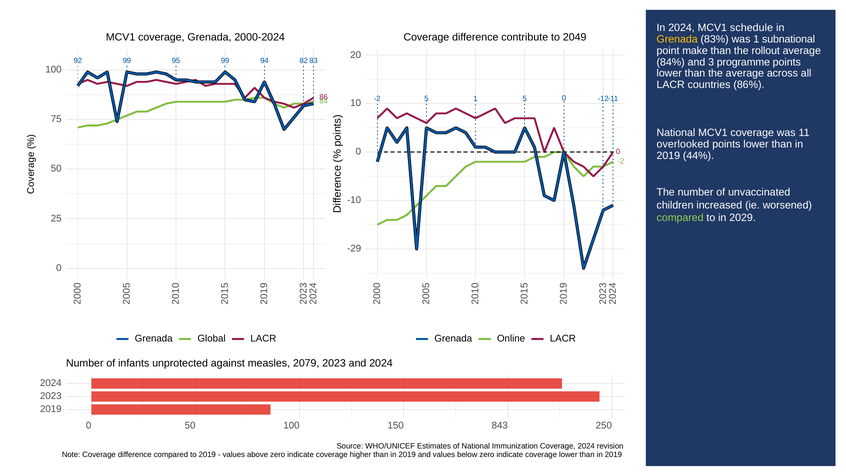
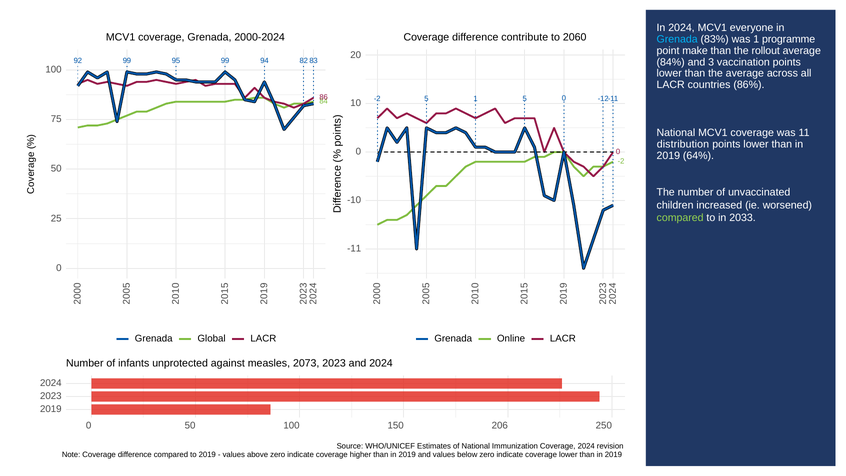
schedule: schedule -> everyone
2049: 2049 -> 2060
Grenada at (677, 39) colour: yellow -> light blue
subnational: subnational -> programme
programme: programme -> vaccination
overlooked: overlooked -> distribution
44%: 44% -> 64%
2029: 2029 -> 2033
-29: -29 -> -11
2079: 2079 -> 2073
843: 843 -> 206
